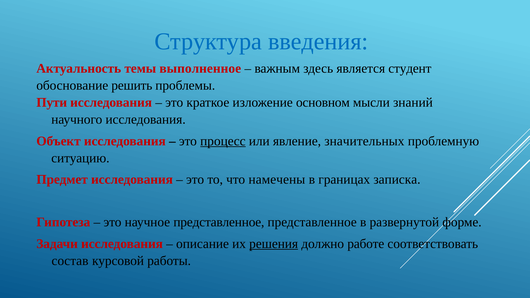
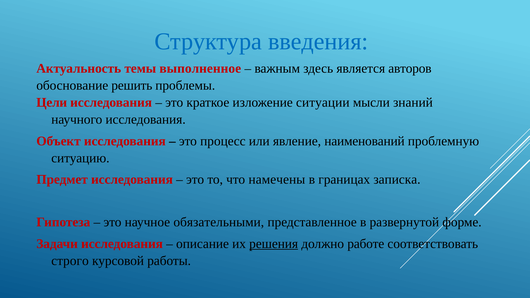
студент: студент -> авторов
Пути: Пути -> Цели
основном: основном -> ситуации
процесс underline: present -> none
значительных: значительных -> наименований
научное представленное: представленное -> обязательными
состав: состав -> строго
